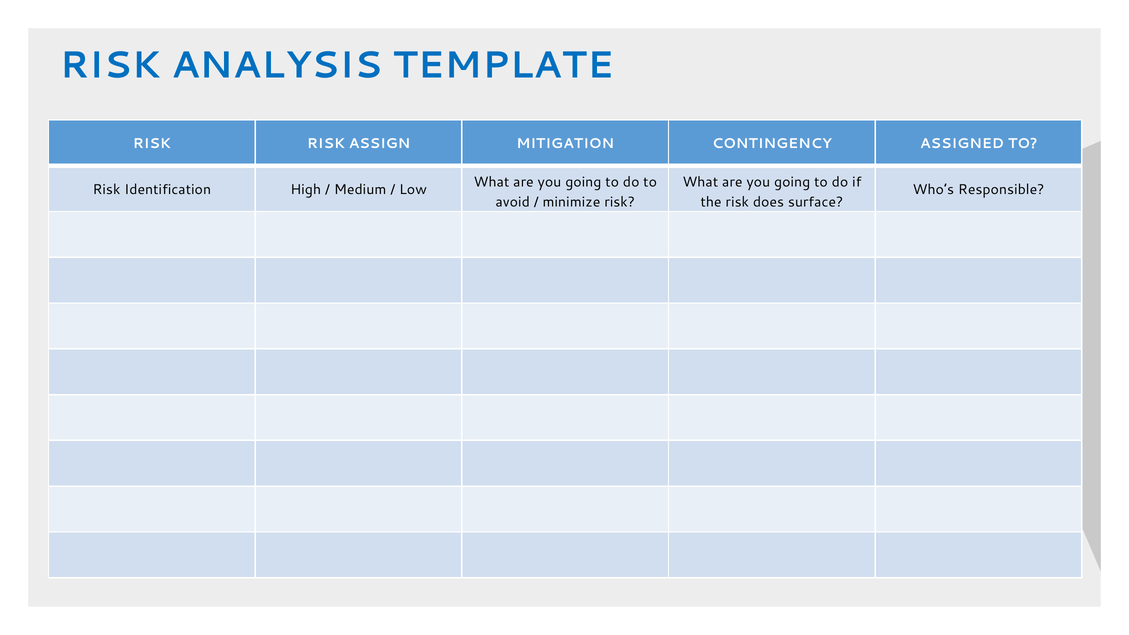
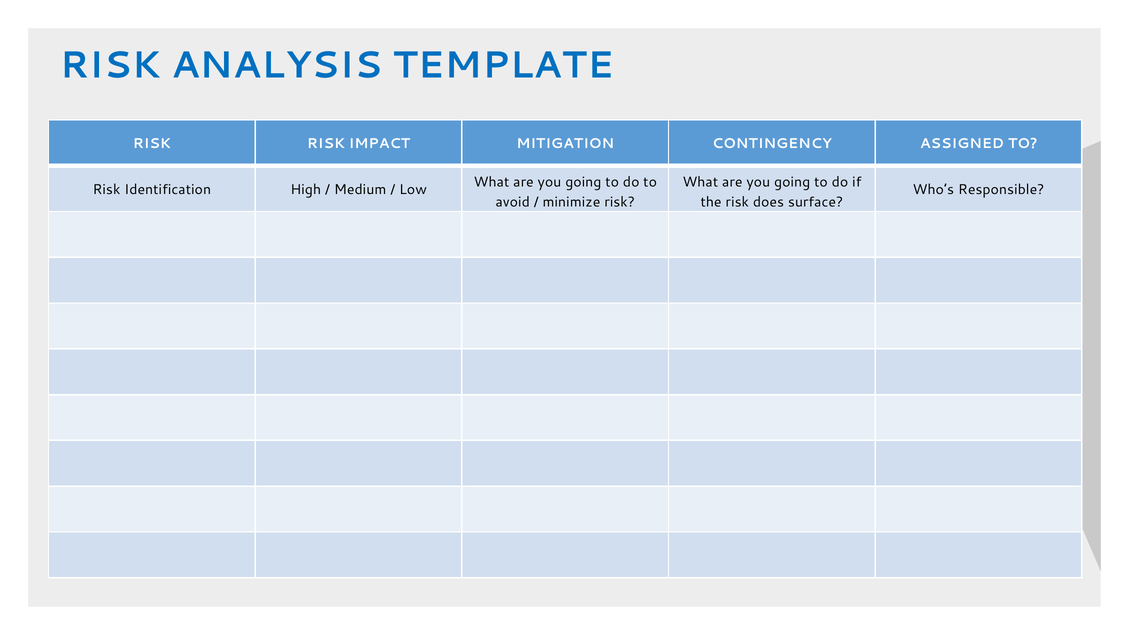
ASSIGN: ASSIGN -> IMPACT
